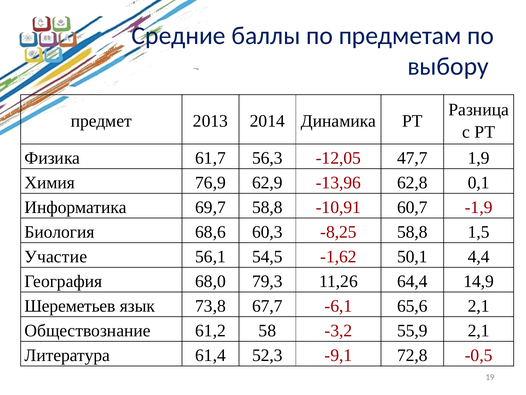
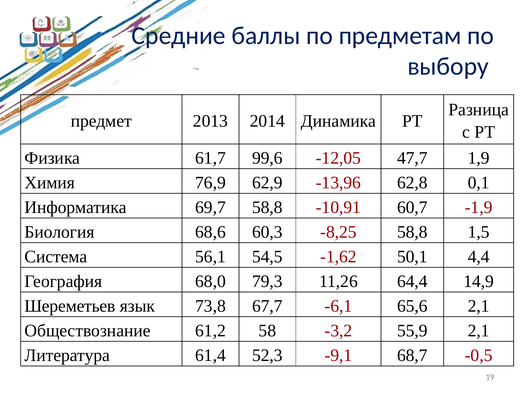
56,3: 56,3 -> 99,6
Участие: Участие -> Система
72,8: 72,8 -> 68,7
